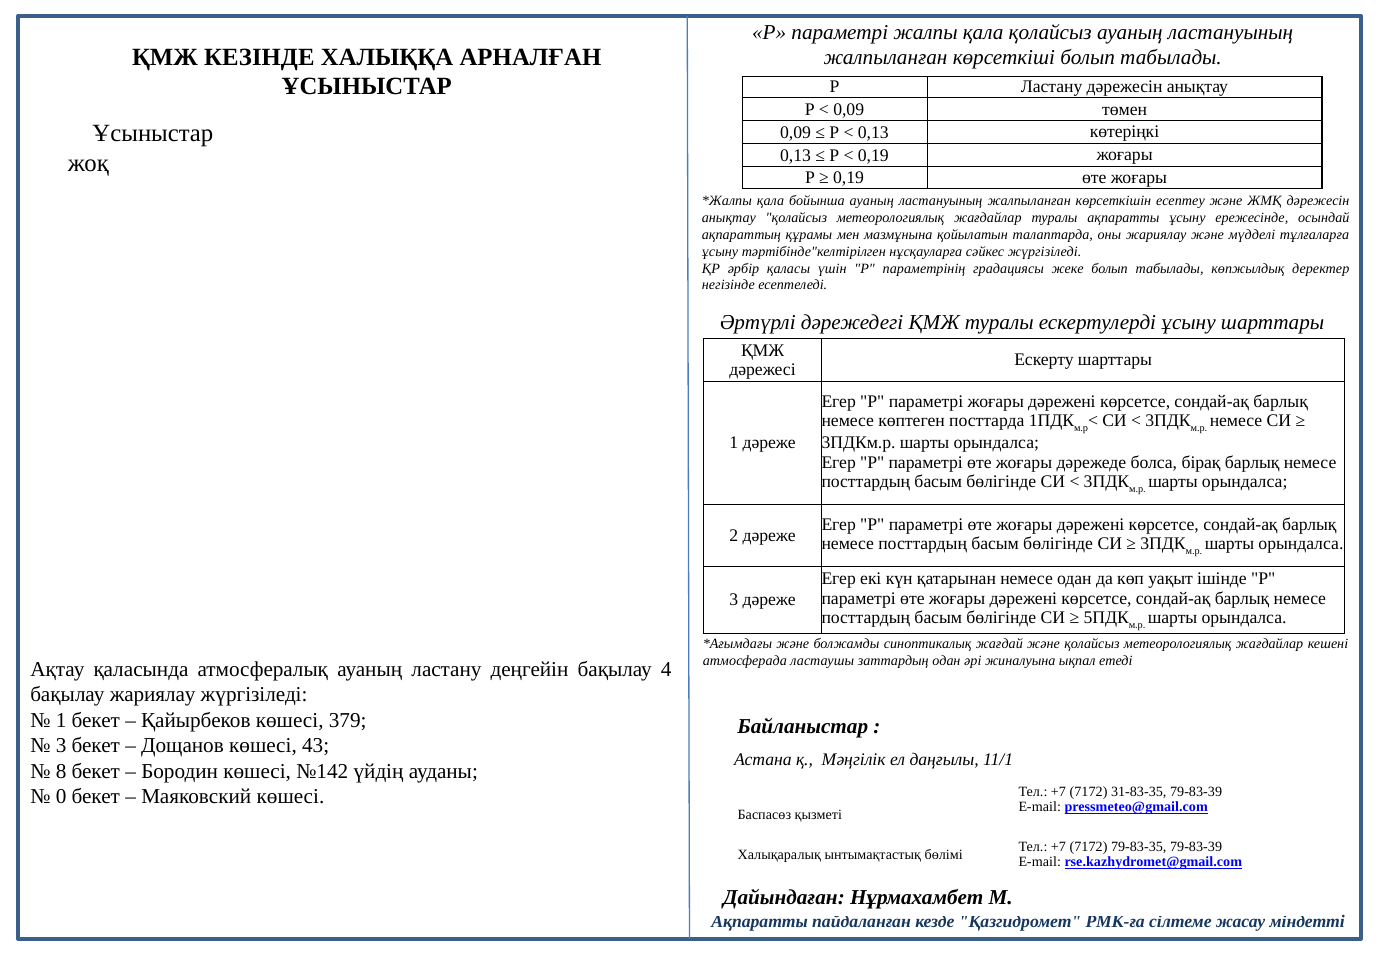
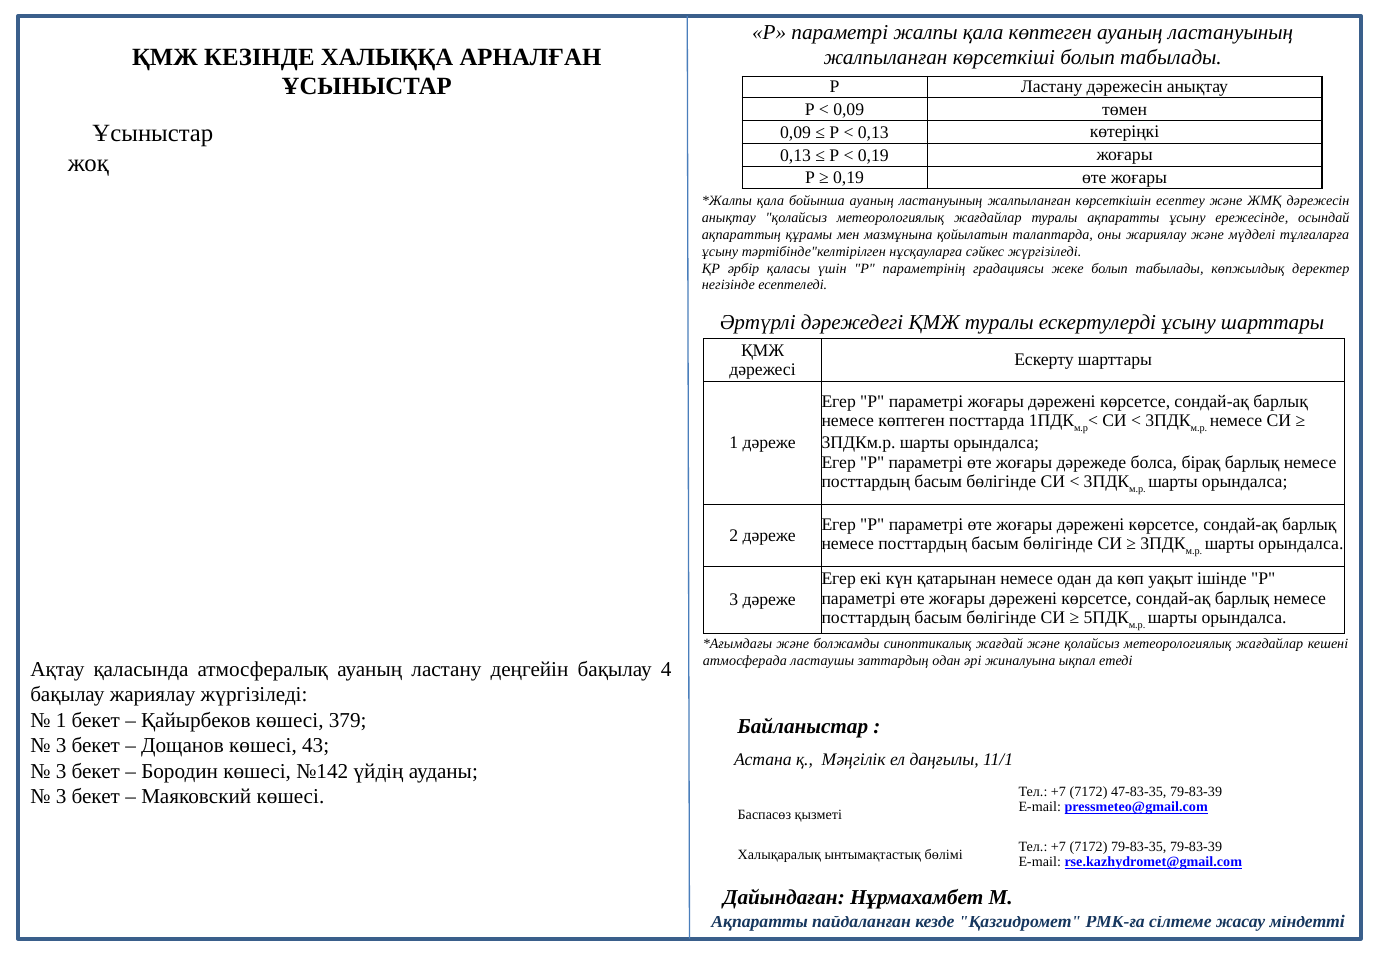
қала қолайсыз: қолайсыз -> көптеген
8 at (61, 771): 8 -> 3
31-83-35: 31-83-35 -> 47-83-35
0 at (61, 796): 0 -> 3
